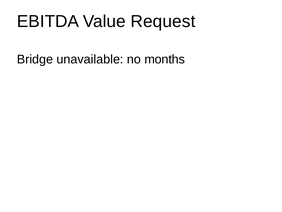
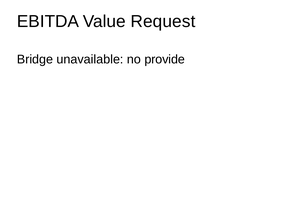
months: months -> provide
